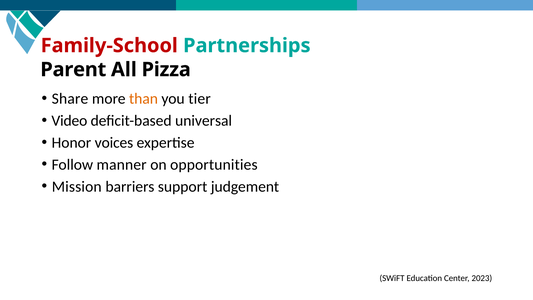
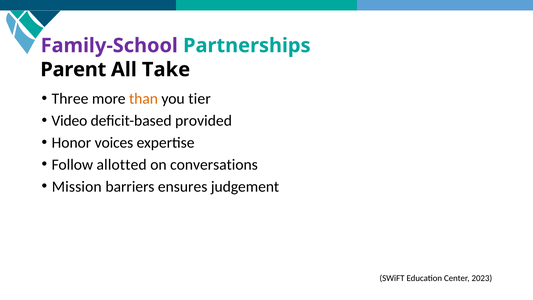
Family-School colour: red -> purple
Pizza: Pizza -> Take
Share: Share -> Three
universal: universal -> provided
manner: manner -> allotted
opportunities: opportunities -> conversations
support: support -> ensures
